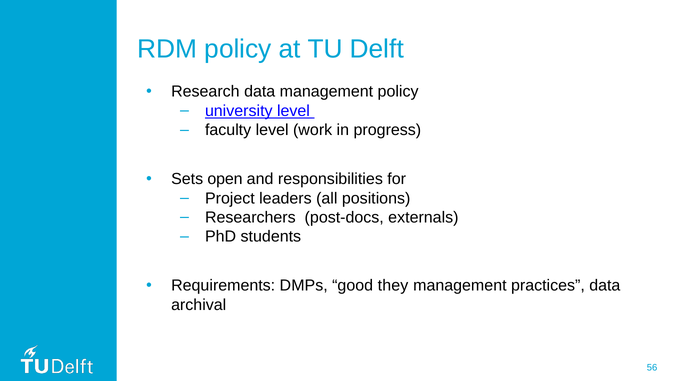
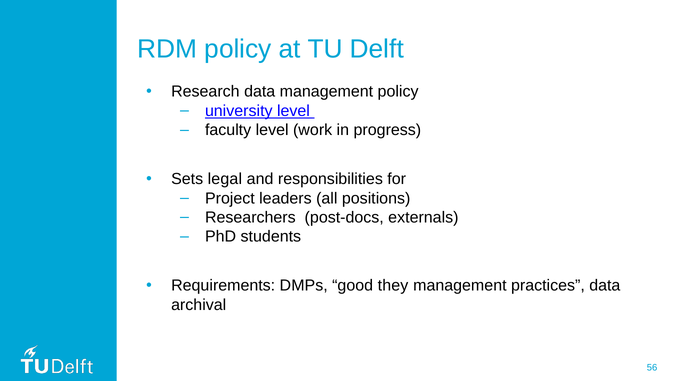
open: open -> legal
